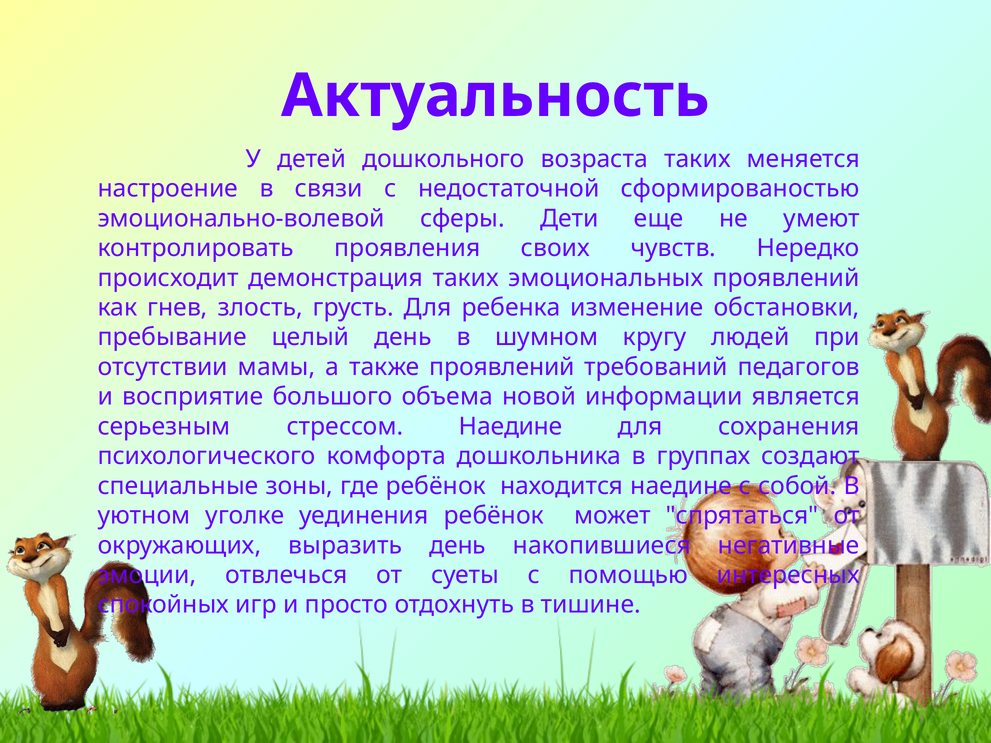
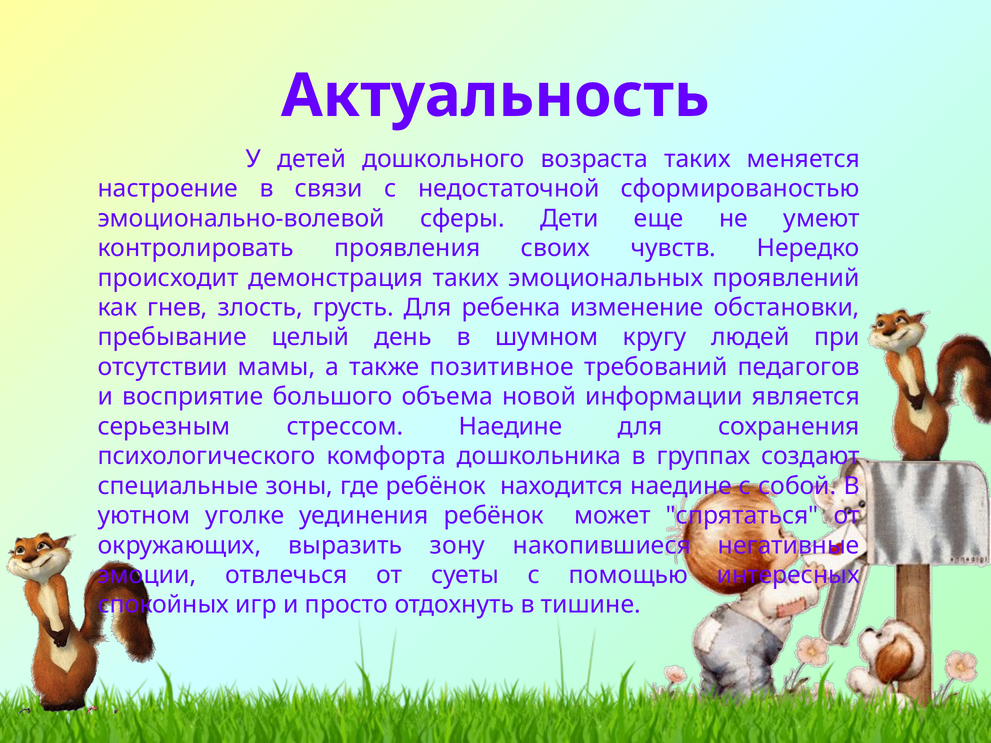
также проявлений: проявлений -> позитивное
выразить день: день -> зону
